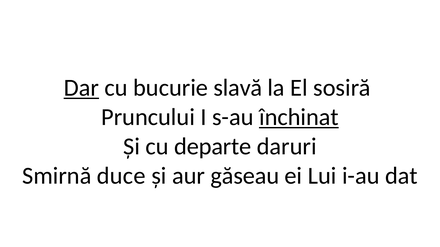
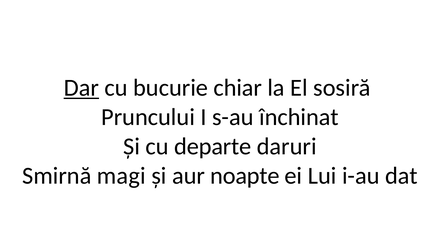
slavă: slavă -> chiar
închinat underline: present -> none
duce: duce -> magi
găseau: găseau -> noapte
